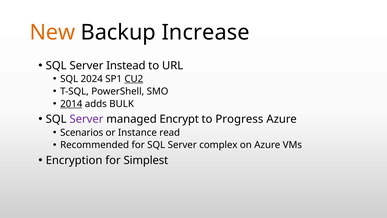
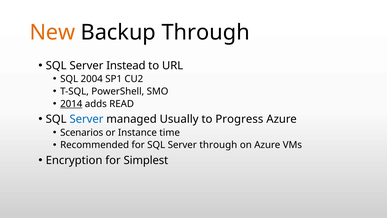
Backup Increase: Increase -> Through
2024: 2024 -> 2004
CU2 underline: present -> none
BULK: BULK -> READ
Server at (86, 119) colour: purple -> blue
Encrypt: Encrypt -> Usually
read: read -> time
Server complex: complex -> through
